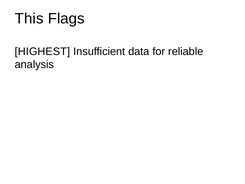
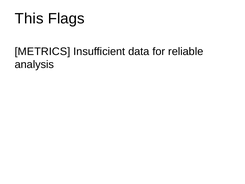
HIGHEST: HIGHEST -> METRICS
